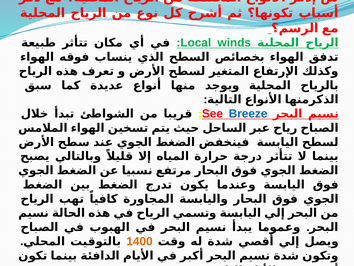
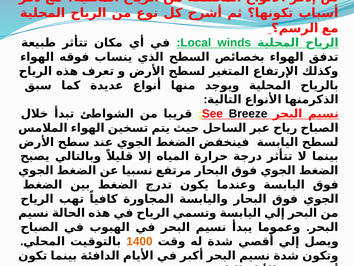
Breeze colour: blue -> black
